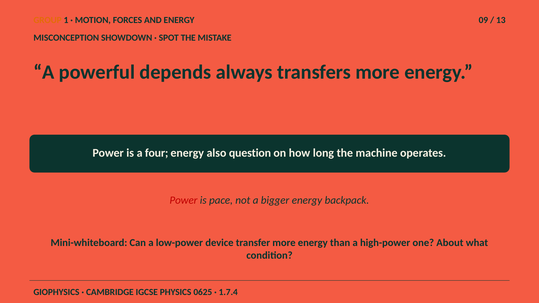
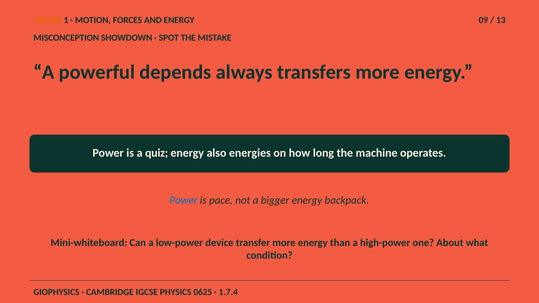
four: four -> quiz
question: question -> energies
Power at (184, 200) colour: red -> blue
